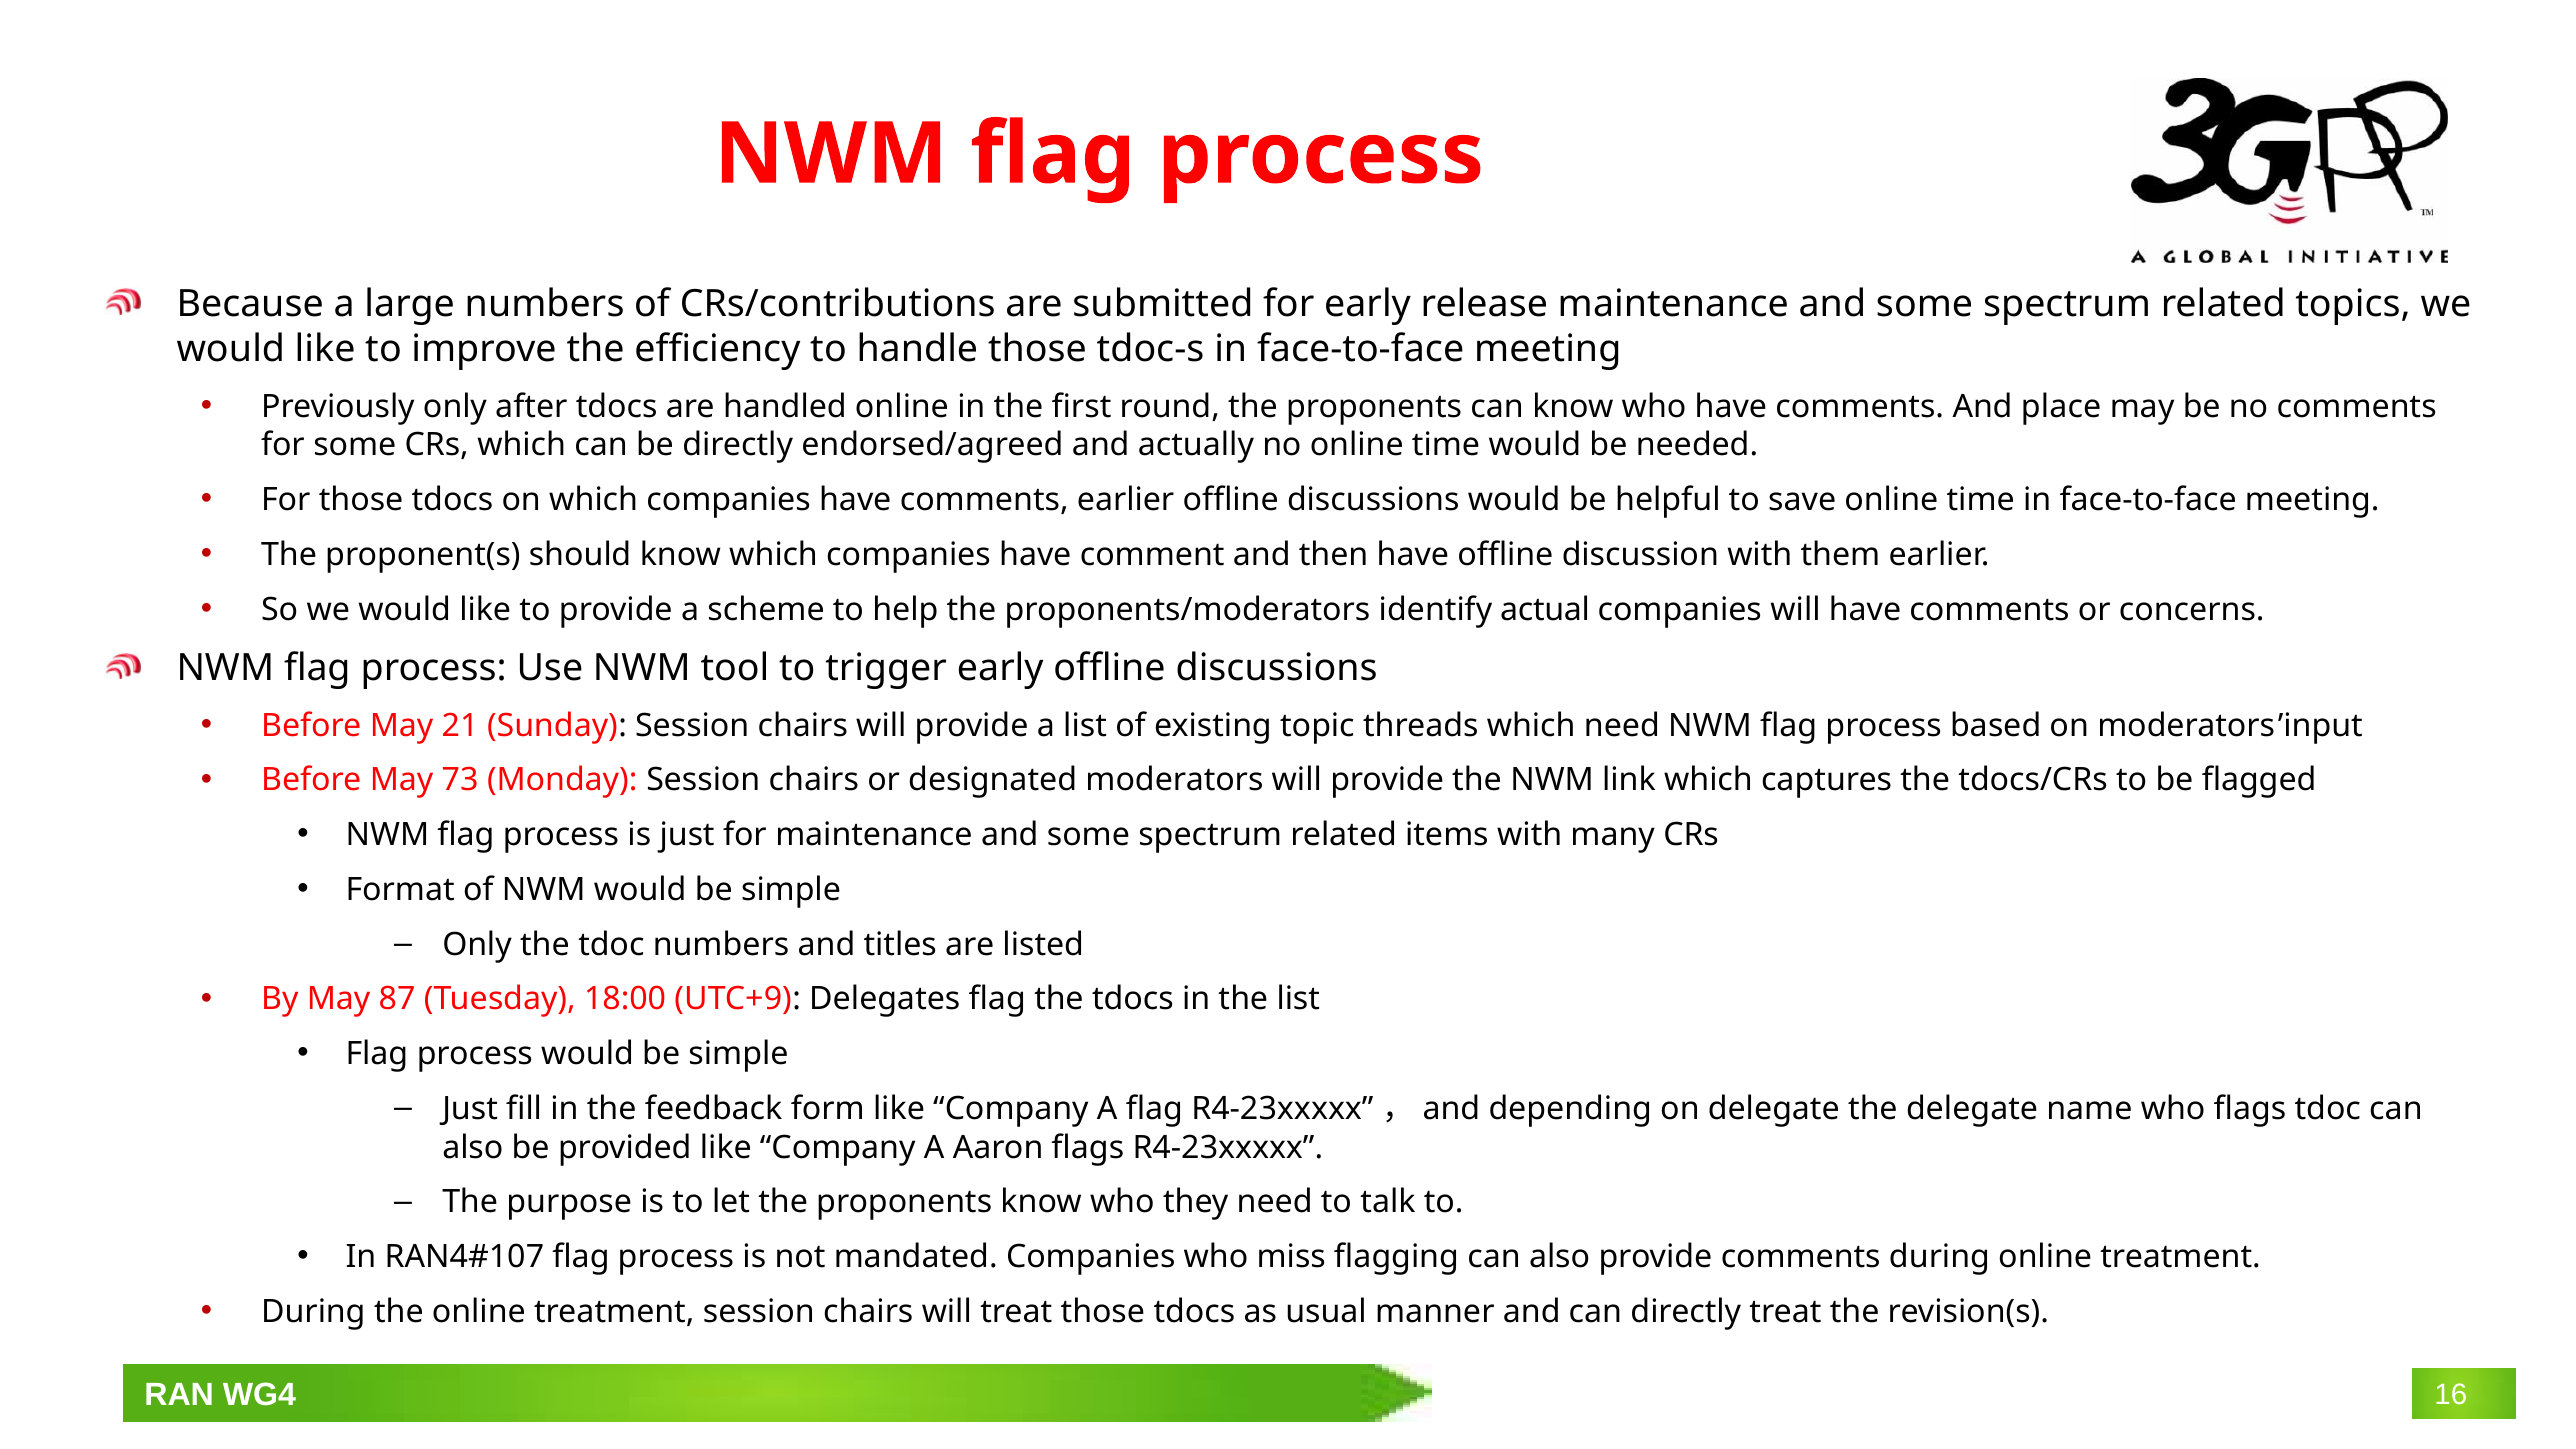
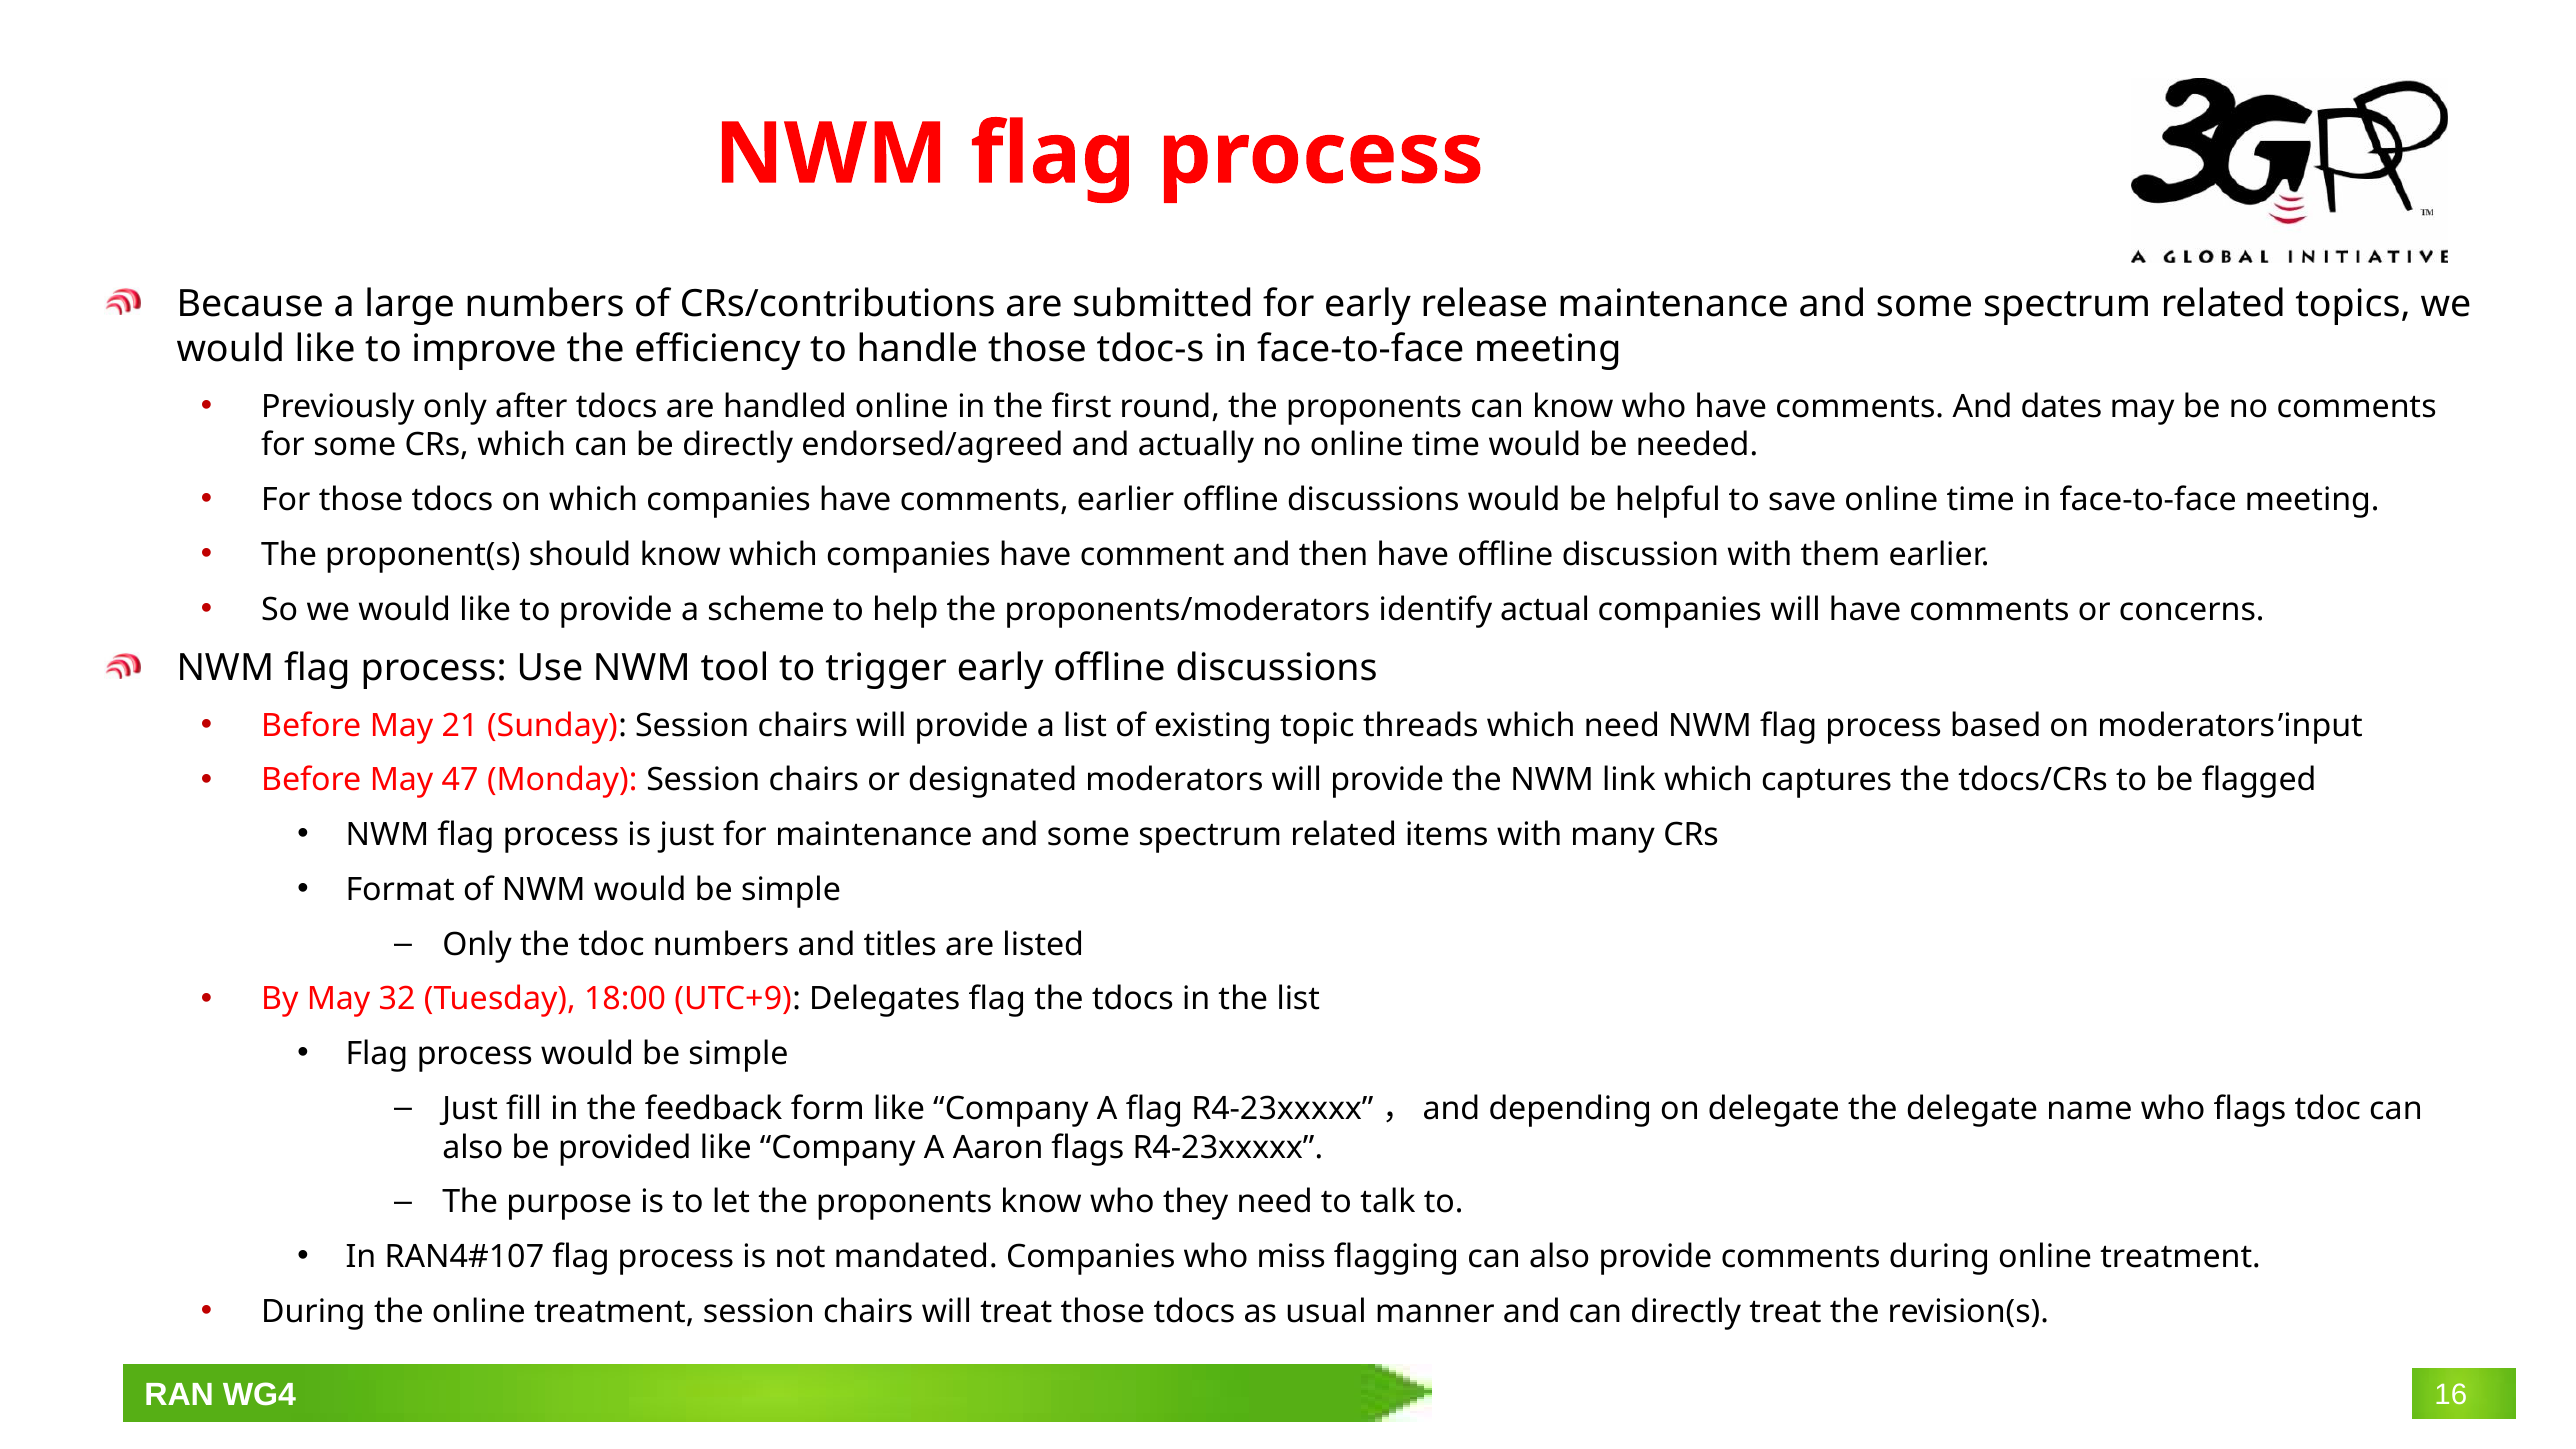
place: place -> dates
73: 73 -> 47
87: 87 -> 32
